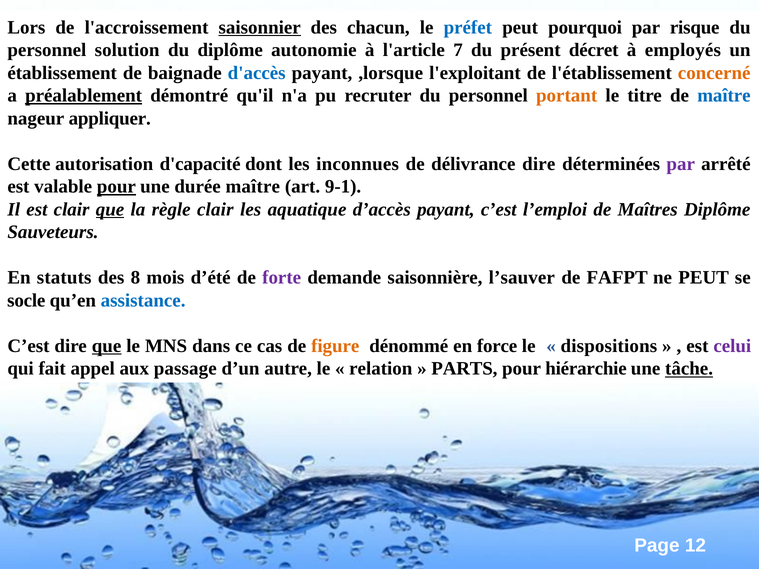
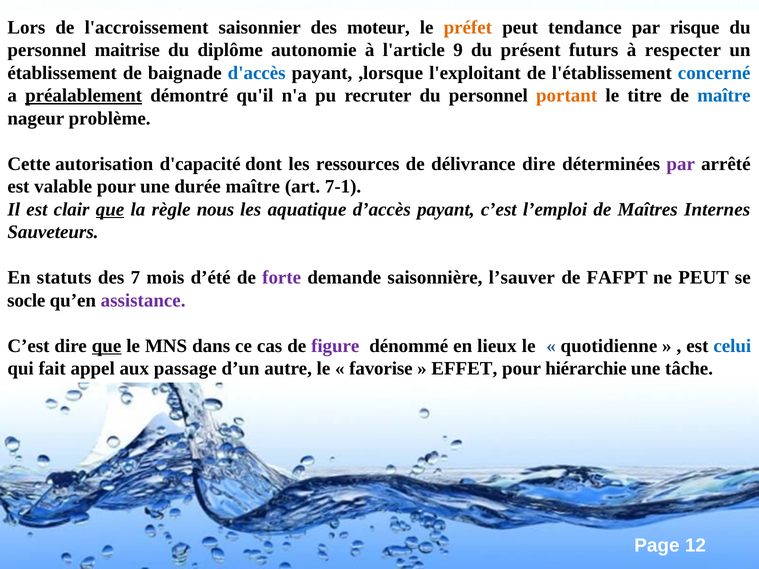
saisonnier underline: present -> none
chacun: chacun -> moteur
préfet colour: blue -> orange
pourquoi: pourquoi -> tendance
solution: solution -> maitrise
7: 7 -> 9
décret: décret -> futurs
employés: employés -> respecter
concerné colour: orange -> blue
appliquer: appliquer -> problème
inconnues: inconnues -> ressources
pour at (116, 187) underline: present -> none
9-1: 9-1 -> 7-1
règle clair: clair -> nous
Maîtres Diplôme: Diplôme -> Internes
8: 8 -> 7
assistance colour: blue -> purple
figure colour: orange -> purple
force: force -> lieux
dispositions: dispositions -> quotidienne
celui colour: purple -> blue
relation: relation -> favorise
PARTS: PARTS -> EFFET
tâche underline: present -> none
